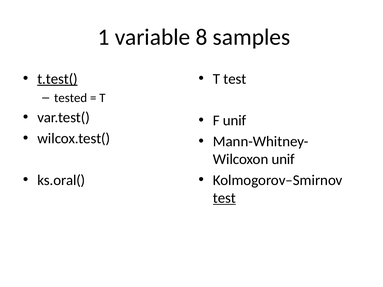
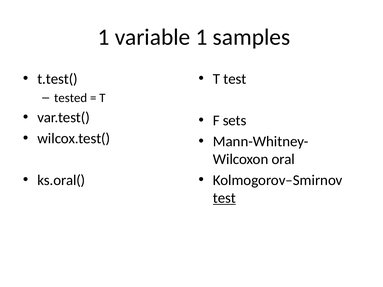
variable 8: 8 -> 1
t.test( underline: present -> none
F unif: unif -> sets
unif at (283, 159): unif -> oral
